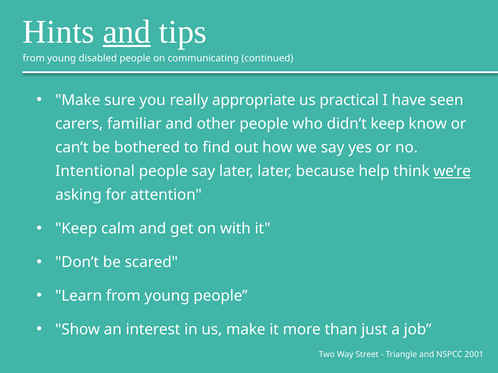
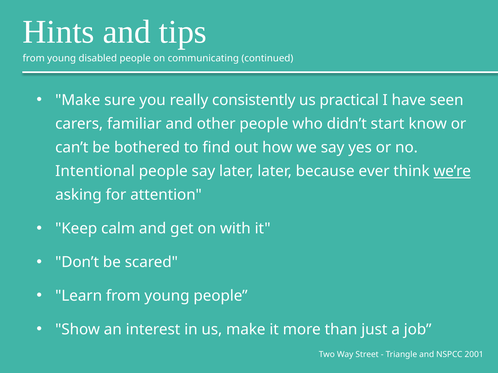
and at (127, 32) underline: present -> none
appropriate: appropriate -> consistently
didn’t keep: keep -> start
help: help -> ever
